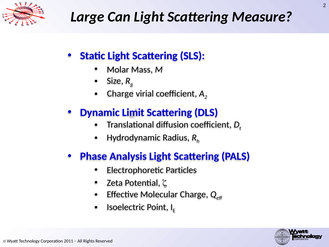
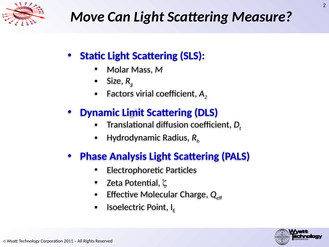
Large: Large -> Move
Charge at (120, 94): Charge -> Factors
